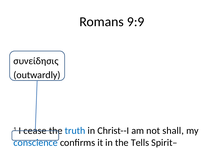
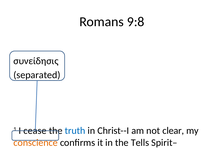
9:9: 9:9 -> 9:8
outwardly: outwardly -> separated
shall: shall -> clear
conscience colour: blue -> orange
